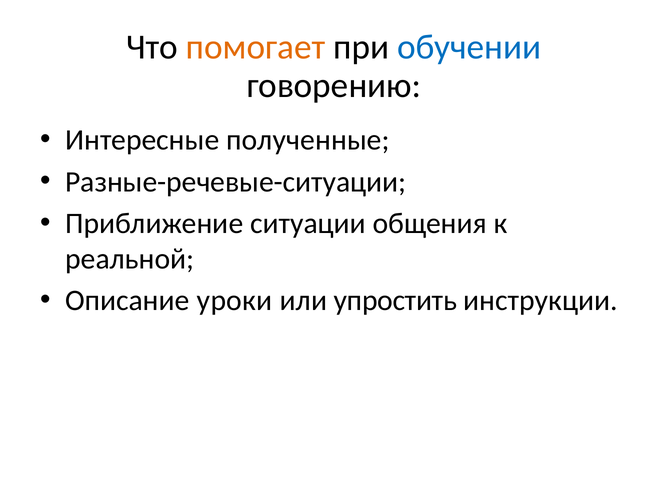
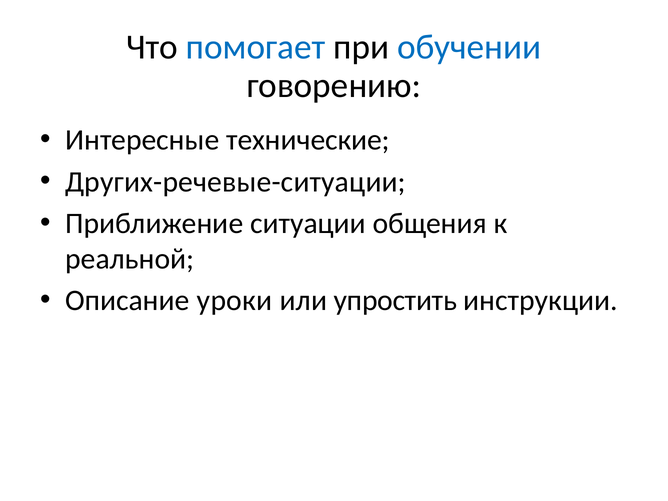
помогает colour: orange -> blue
полученные: полученные -> технические
Разные-речевые-ситуации: Разные-речевые-ситуации -> Других-речевые-ситуации
